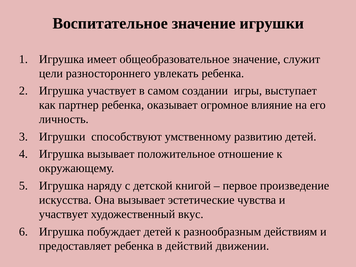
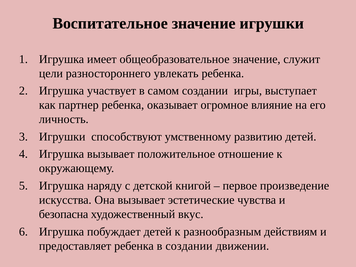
участвует at (64, 214): участвует -> безопасна
в действий: действий -> создании
